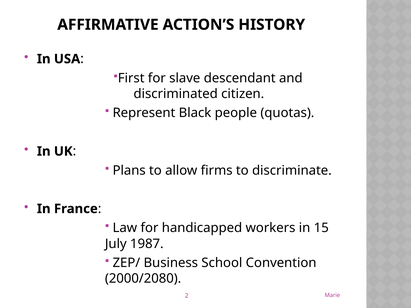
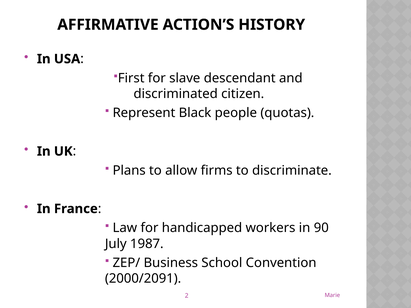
15: 15 -> 90
2000/2080: 2000/2080 -> 2000/2091
